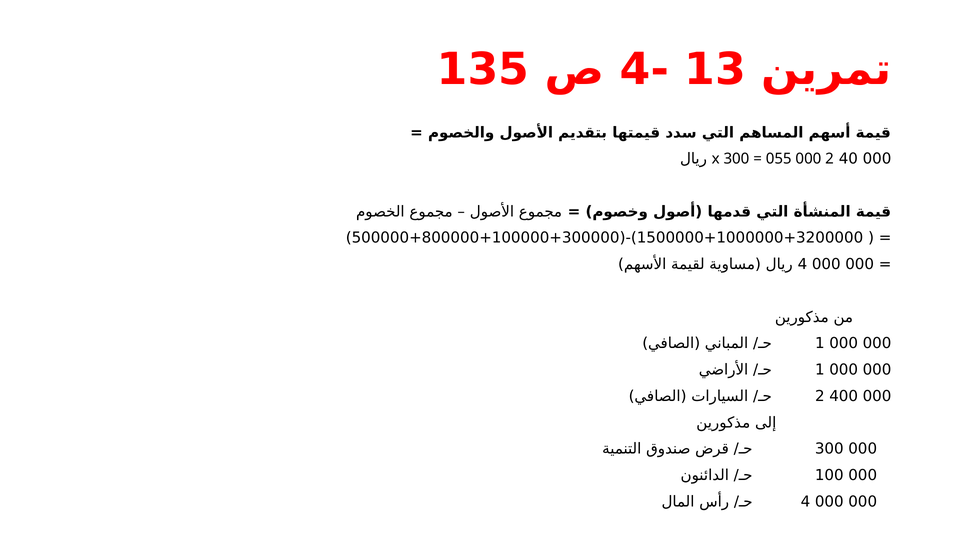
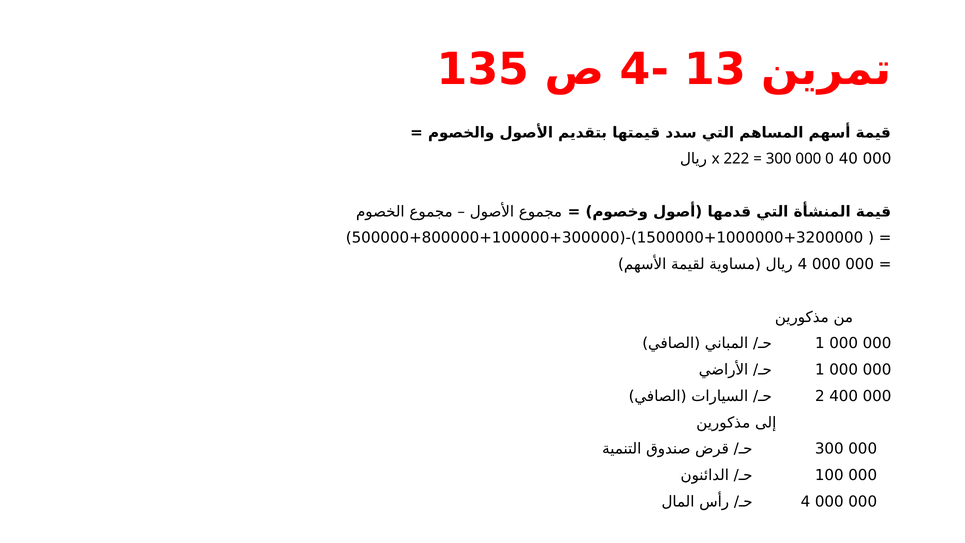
x 300: 300 -> 222
055 at (779, 159): 055 -> 300
000 2: 2 -> 0
